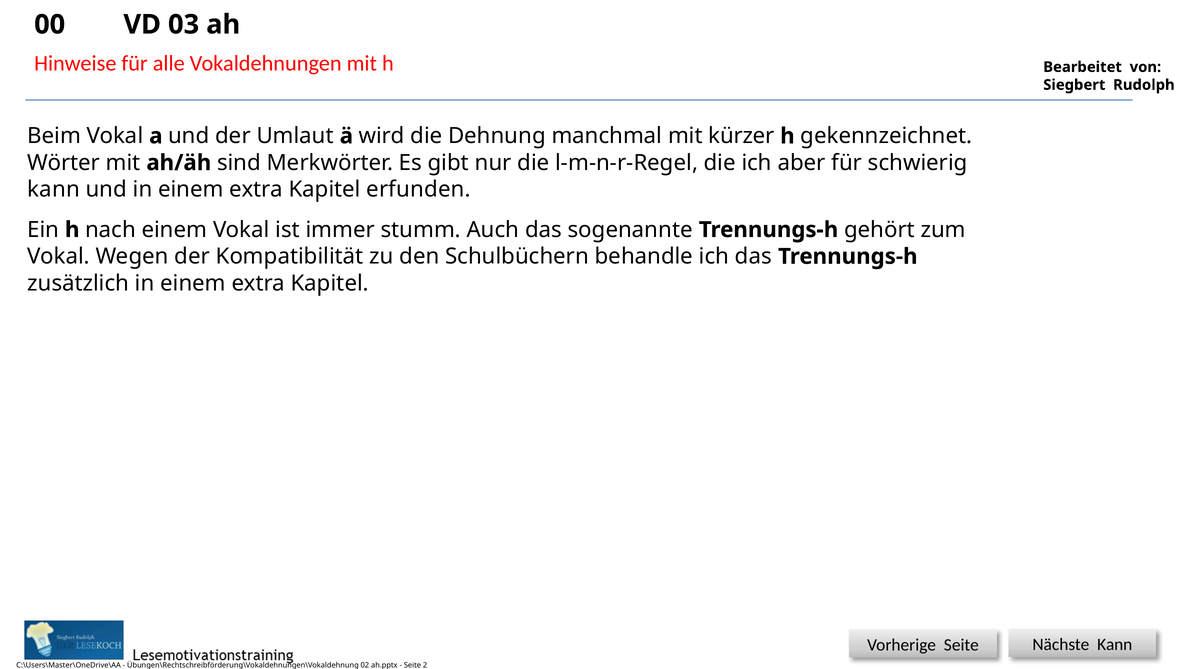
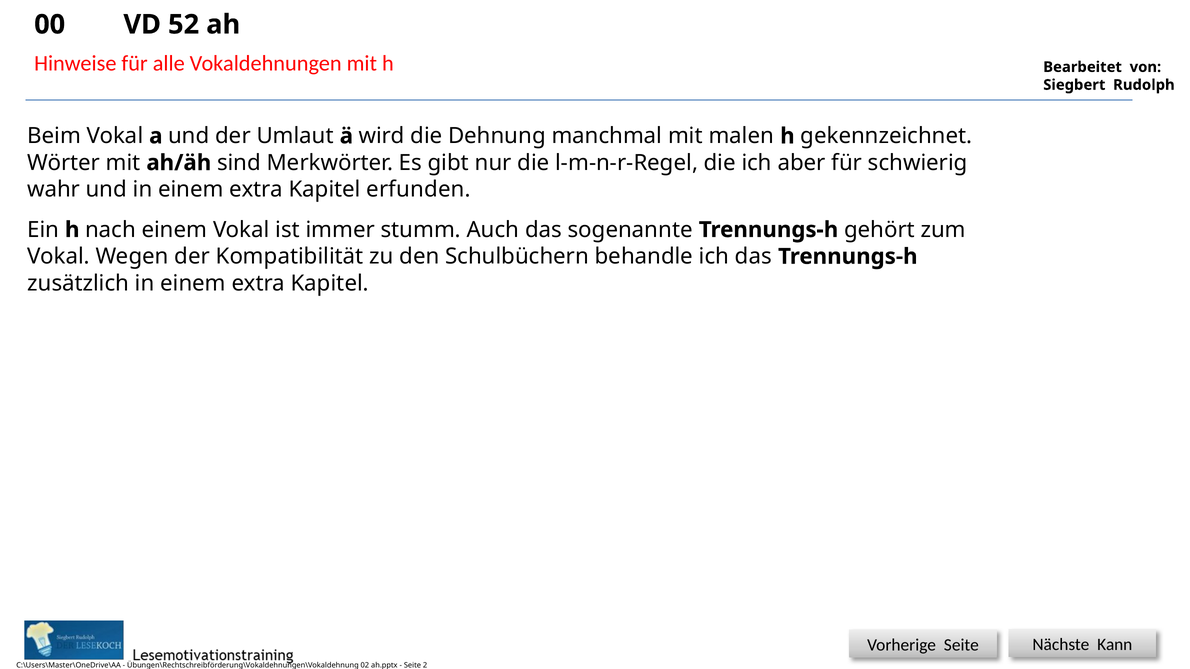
03: 03 -> 52
kürzer: kürzer -> malen
kann at (54, 190): kann -> wahr
